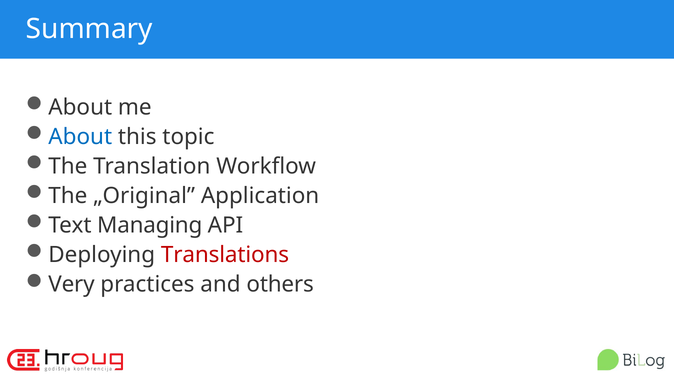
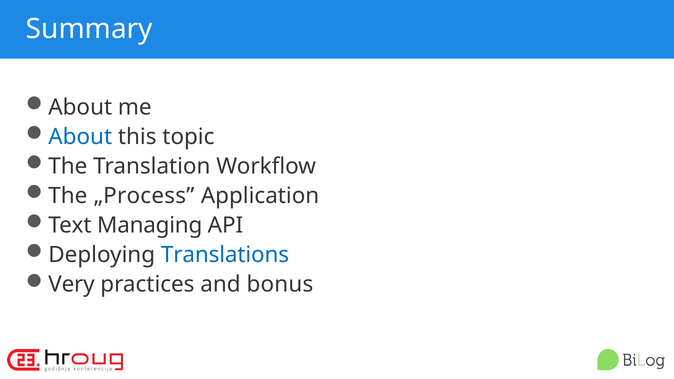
„Original: „Original -> „Process
Translations colour: red -> blue
others: others -> bonus
